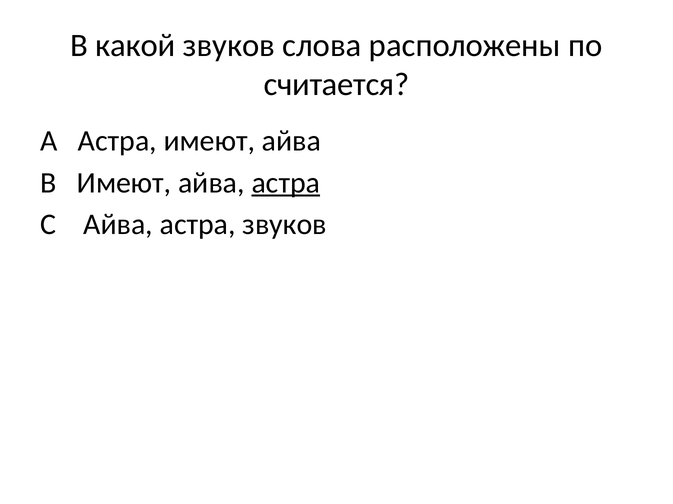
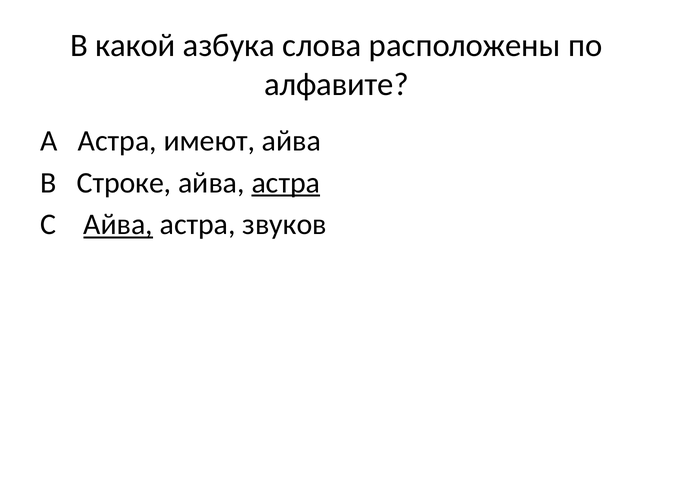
какой звуков: звуков -> азбука
считается: считается -> алфавите
В Имеют: Имеют -> Строке
Айва at (118, 225) underline: none -> present
